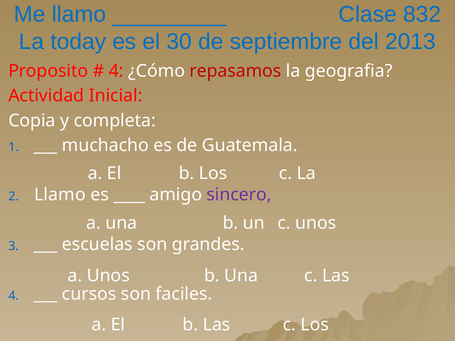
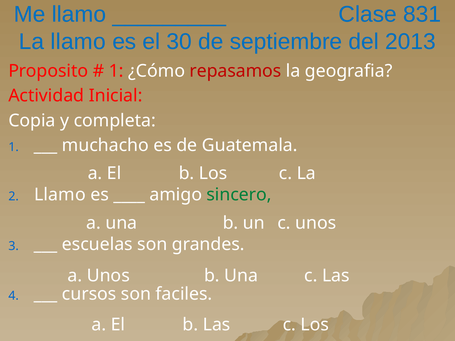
832: 832 -> 831
La today: today -> llamo
4 at (116, 71): 4 -> 1
sincero colour: purple -> green
